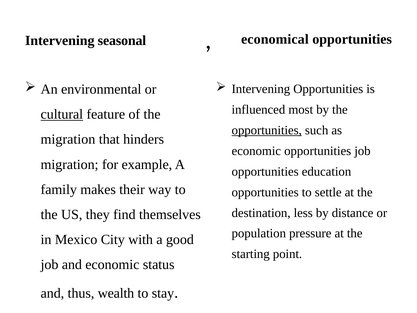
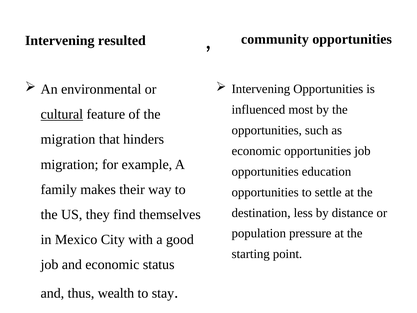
economical: economical -> community
seasonal: seasonal -> resulted
opportunities at (267, 130) underline: present -> none
